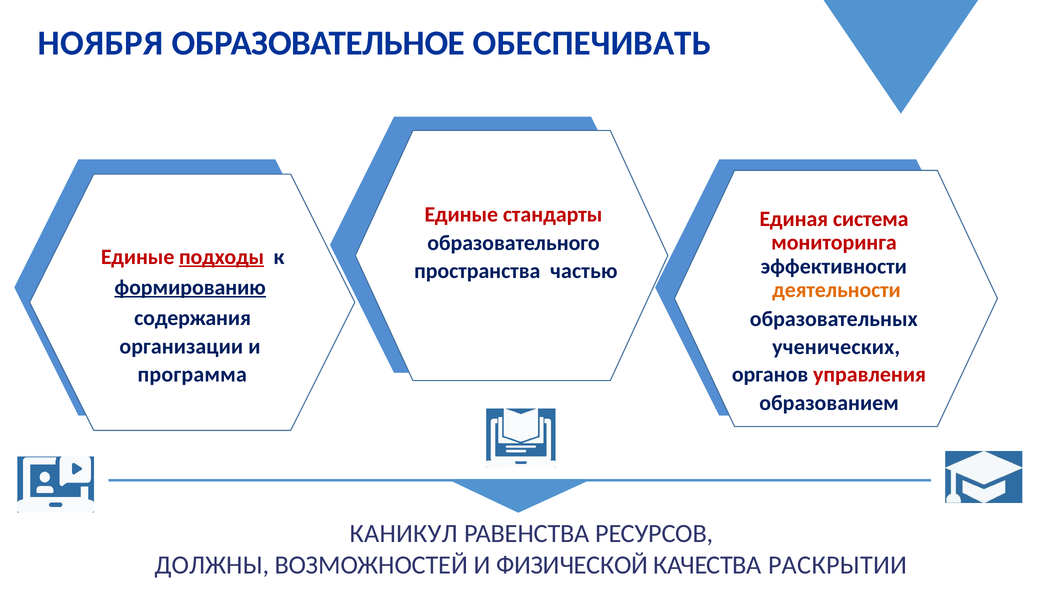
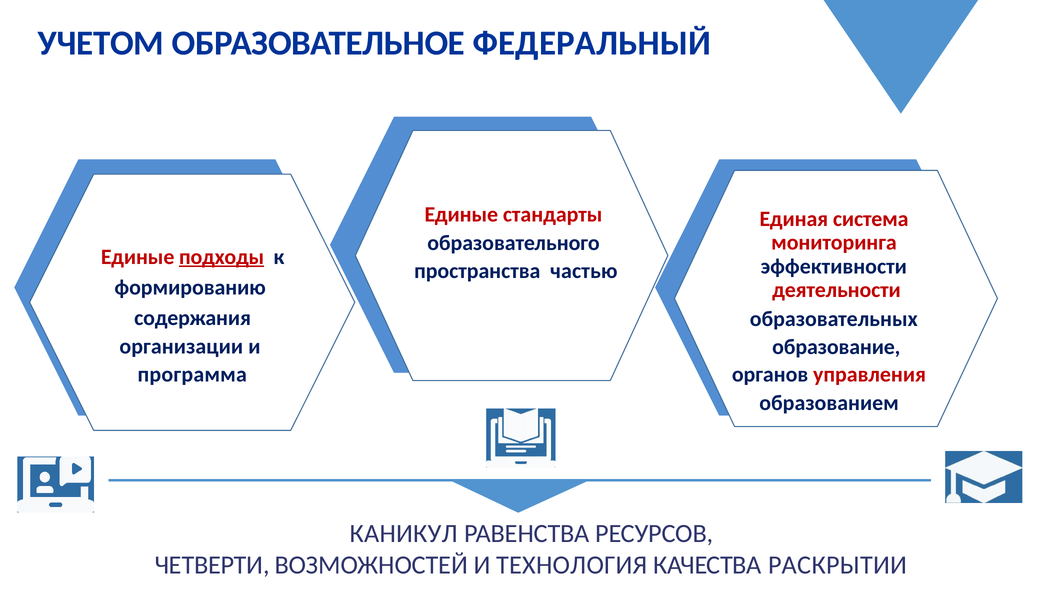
НОЯБРЯ: НОЯБРЯ -> УЧЕТОМ
ОБЕСПЕЧИВАТЬ: ОБЕСПЕЧИВАТЬ -> ФЕДЕРАЛЬНЫЙ
формированию underline: present -> none
деятельности colour: orange -> red
ученических: ученических -> образование
ДОЛЖНЫ: ДОЛЖНЫ -> ЧЕТВЕРТИ
ФИЗИЧЕСКОЙ: ФИЗИЧЕСКОЙ -> ТЕХНОЛОГИЯ
